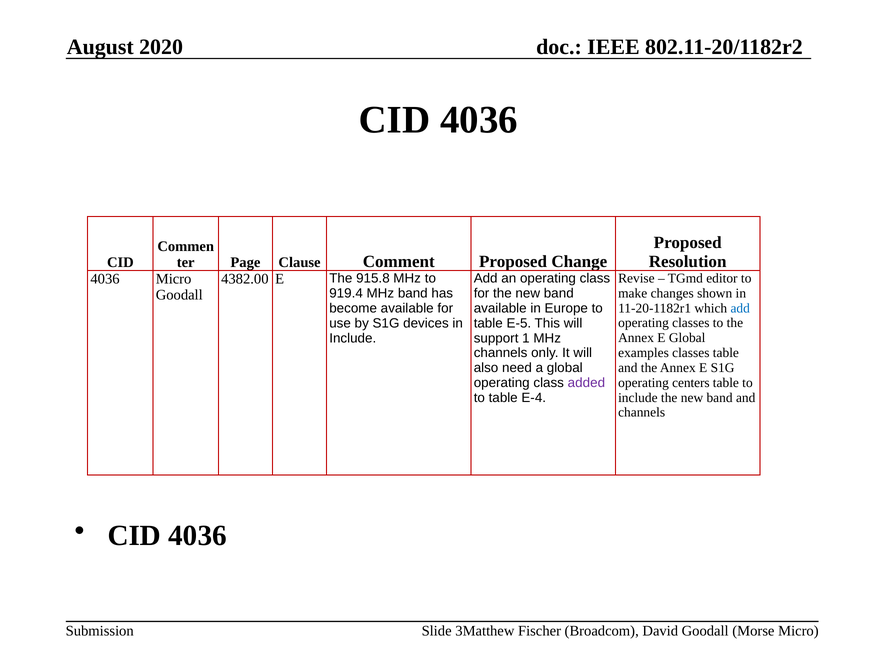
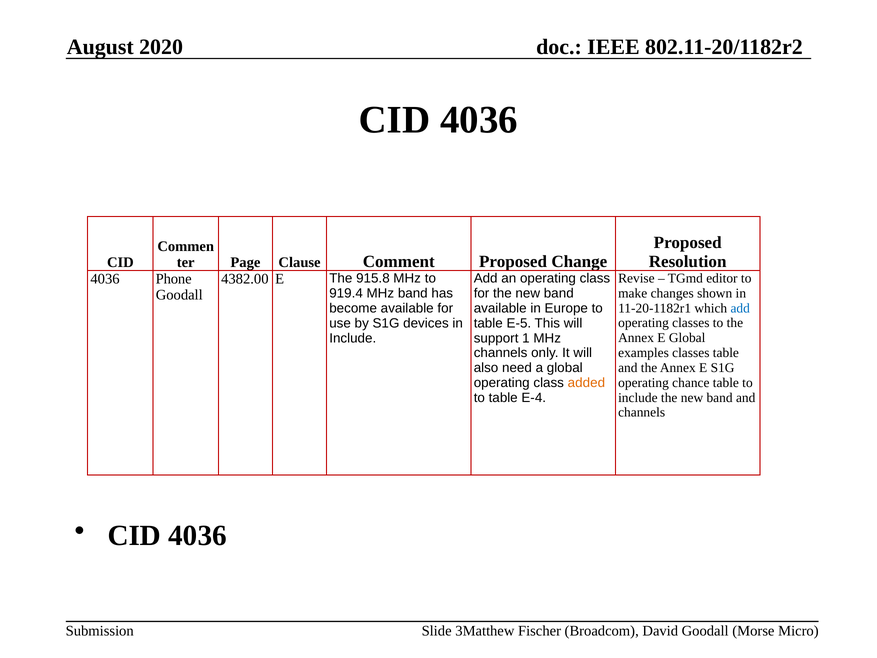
4036 Micro: Micro -> Phone
added colour: purple -> orange
centers: centers -> chance
